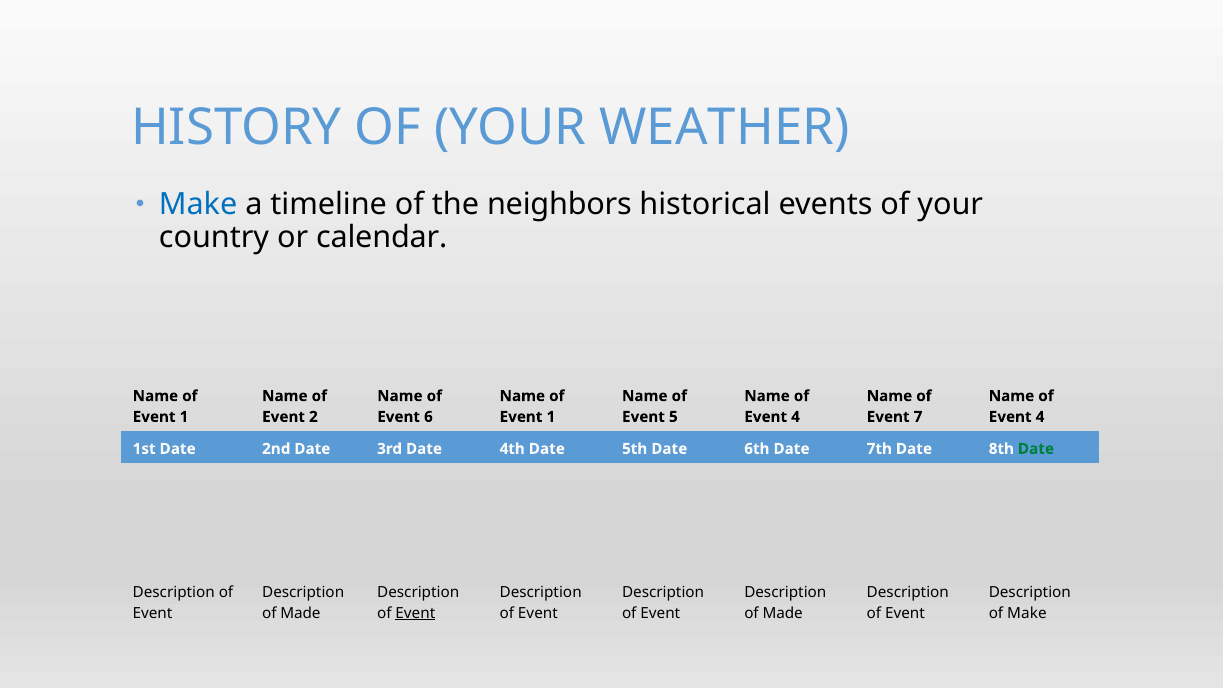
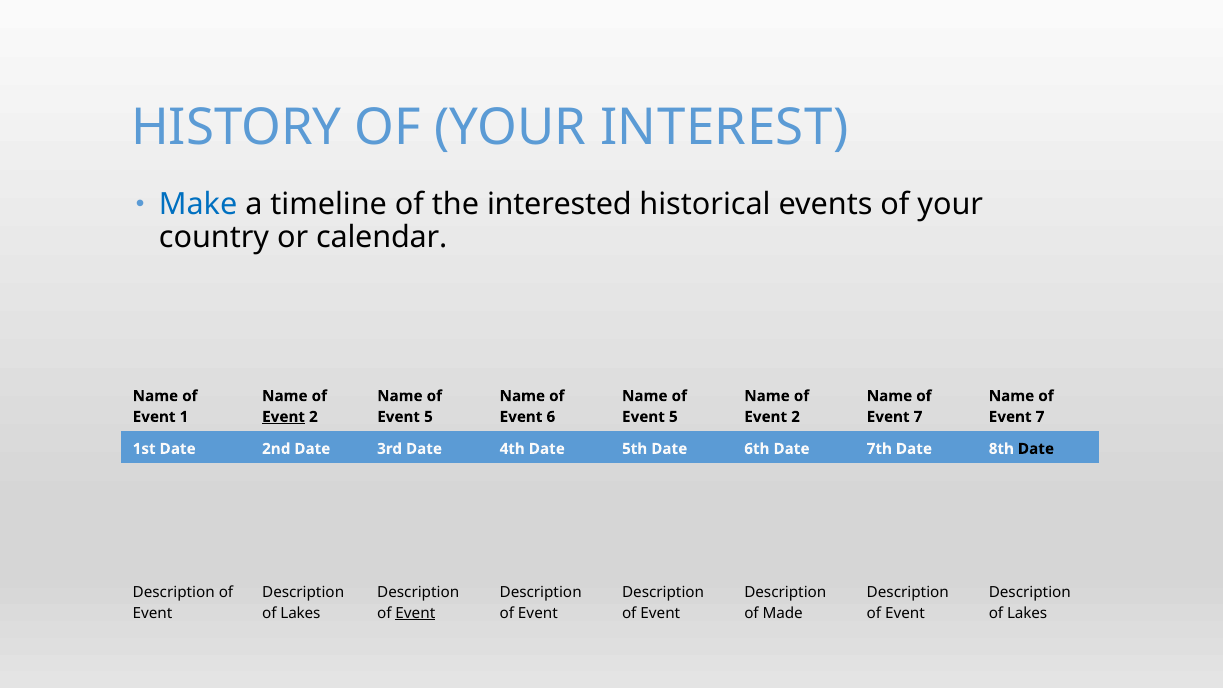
WEATHER: WEATHER -> INTEREST
neighbors: neighbors -> interested
Event at (284, 417) underline: none -> present
6 at (428, 417): 6 -> 5
1 at (551, 417): 1 -> 6
4 at (796, 417): 4 -> 2
4 at (1040, 417): 4 -> 7
Date at (1036, 449) colour: green -> black
Made at (300, 613): Made -> Lakes
Make at (1027, 613): Make -> Lakes
